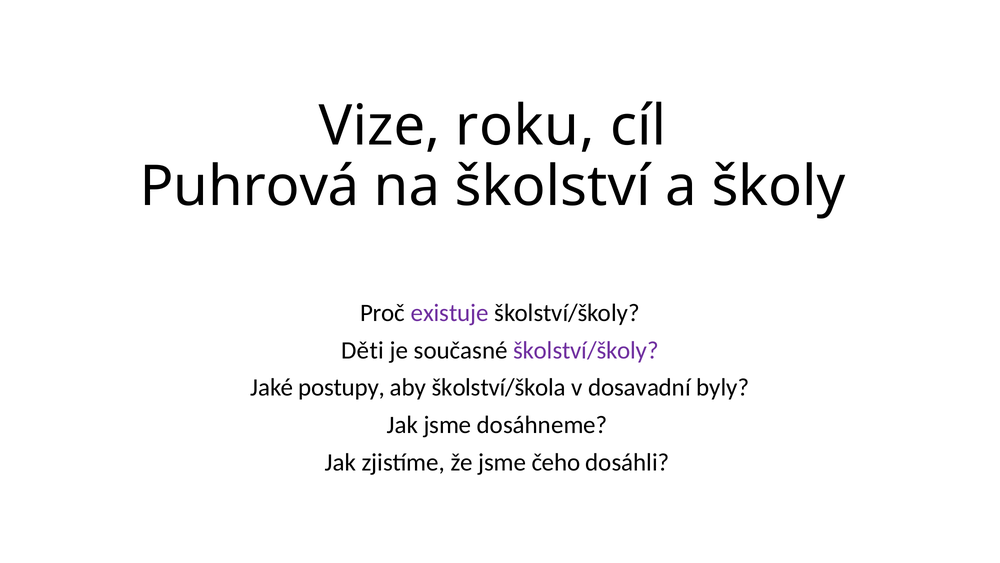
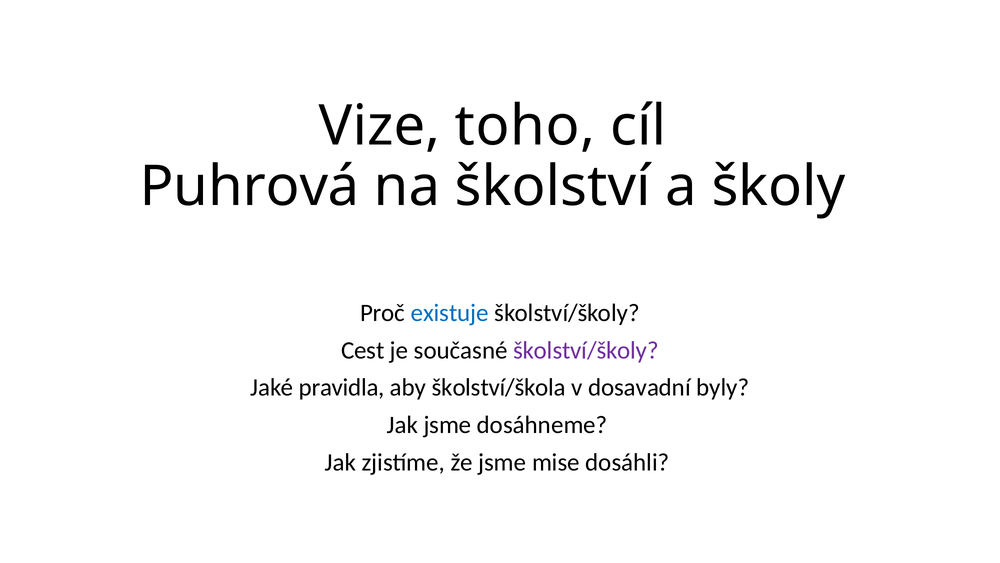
roku: roku -> toho
existuje colour: purple -> blue
Děti: Děti -> Cest
postupy: postupy -> pravidla
čeho: čeho -> mise
